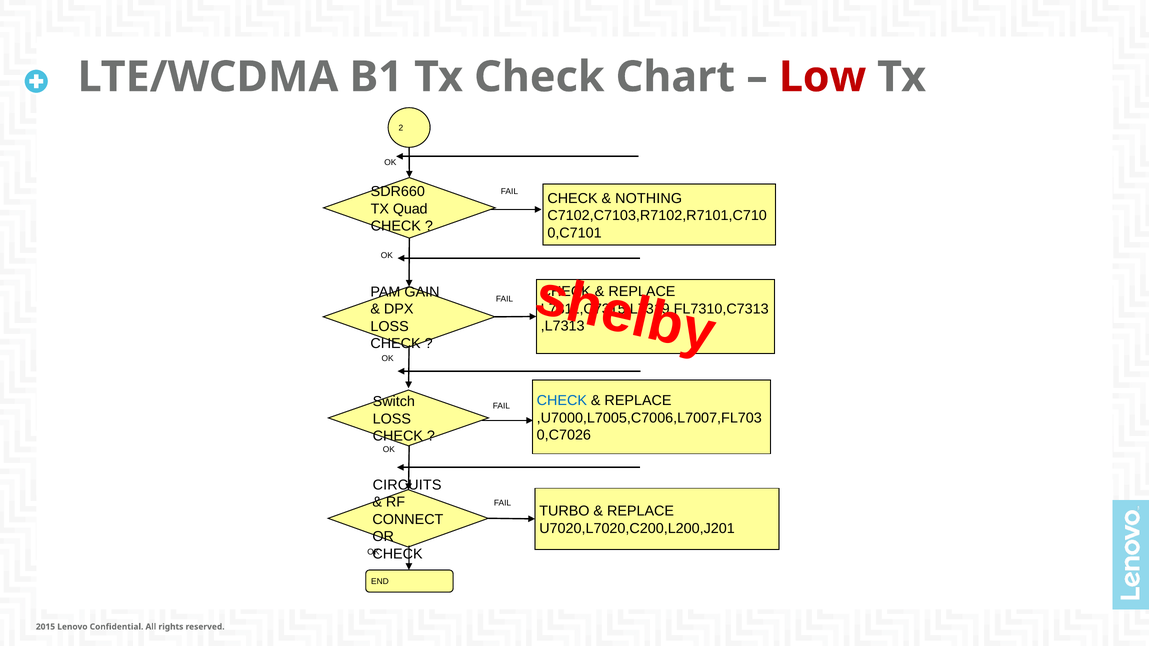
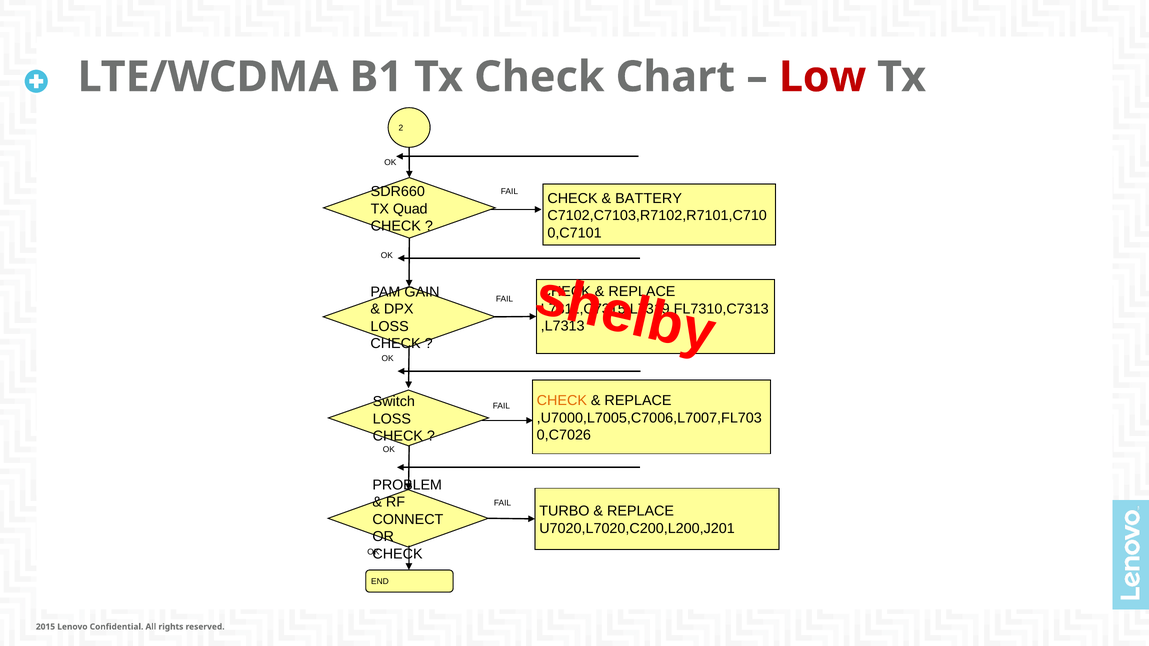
NOTHING: NOTHING -> BATTERY
CHECK at (562, 401) colour: blue -> orange
CIRCUITS: CIRCUITS -> PROBLEM
